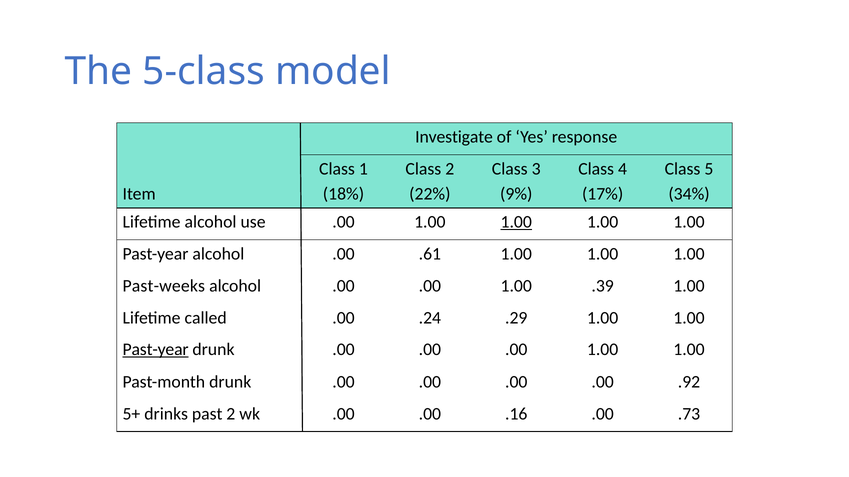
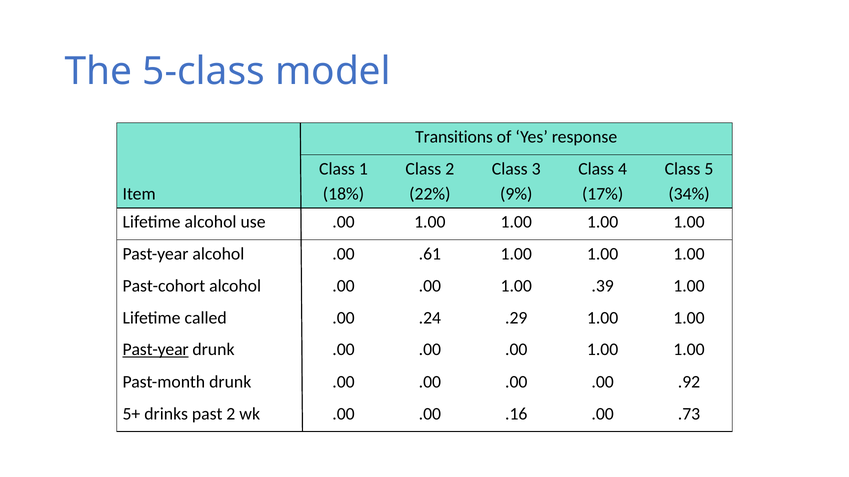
Investigate: Investigate -> Transitions
1.00 at (516, 222) underline: present -> none
Past-weeks: Past-weeks -> Past-cohort
